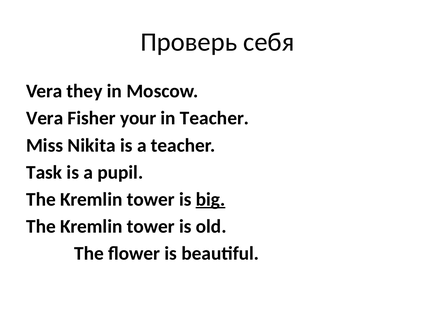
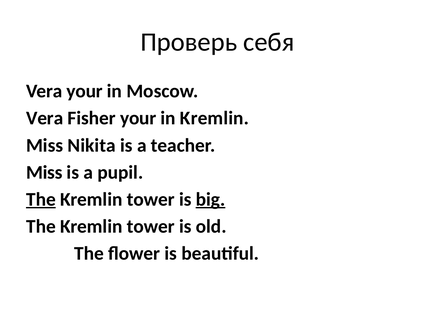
Vera they: they -> your
in Teacher: Teacher -> Kremlin
Task at (44, 172): Task -> Miss
The at (41, 200) underline: none -> present
